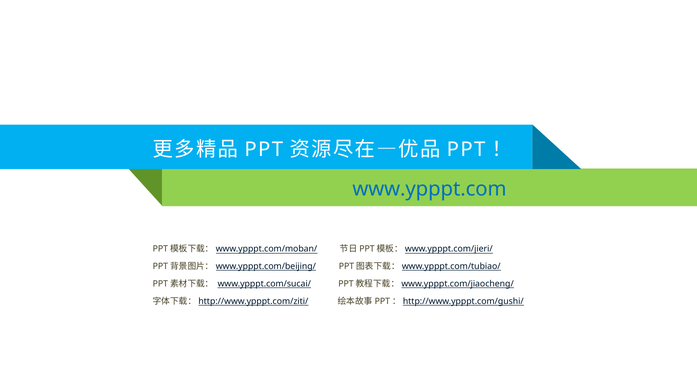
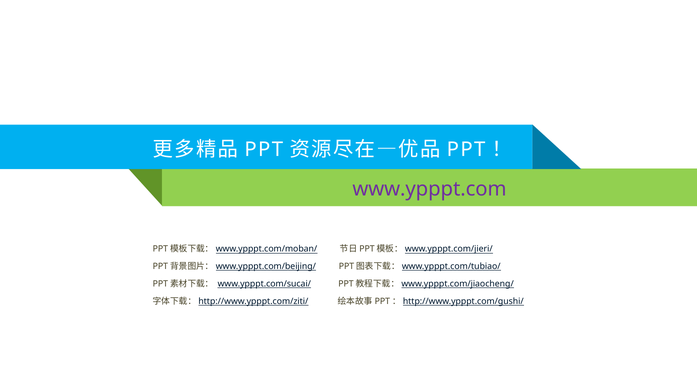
www.ypppt.com colour: blue -> purple
